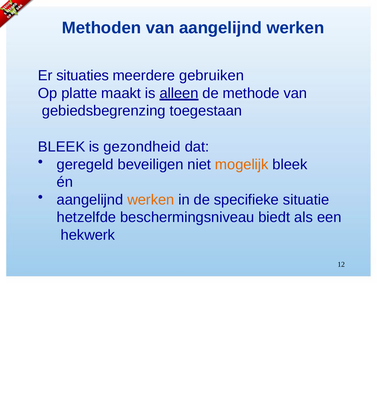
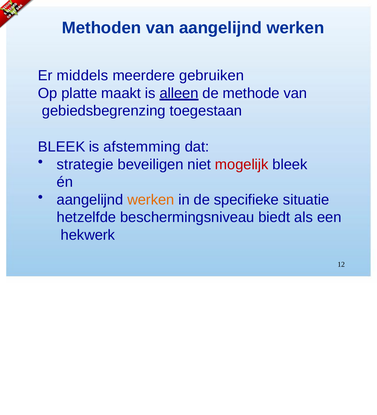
situaties: situaties -> middels
gezondheid: gezondheid -> afstemming
geregeld: geregeld -> strategie
mogelijk colour: orange -> red
